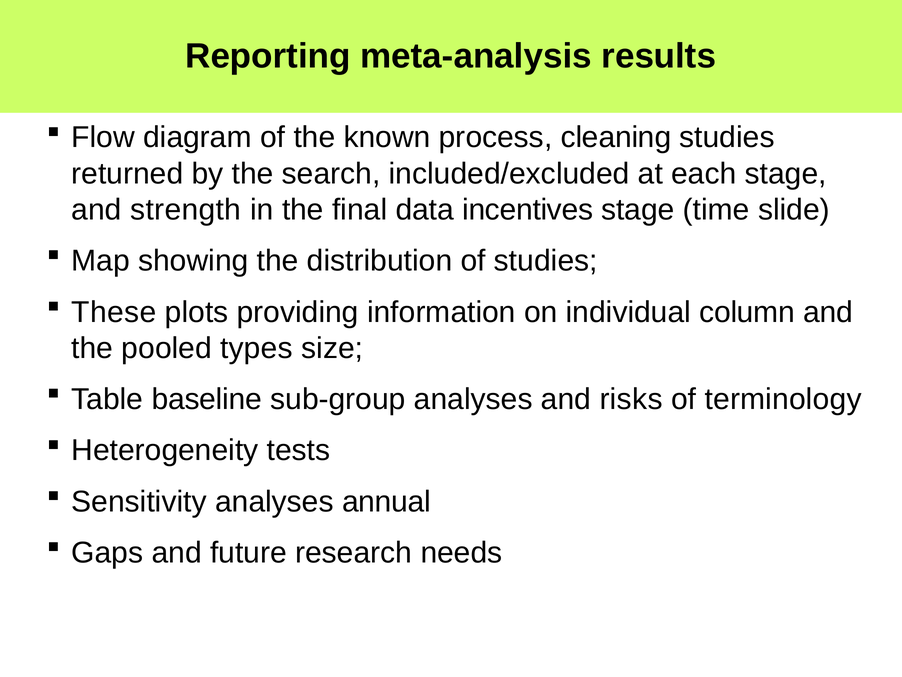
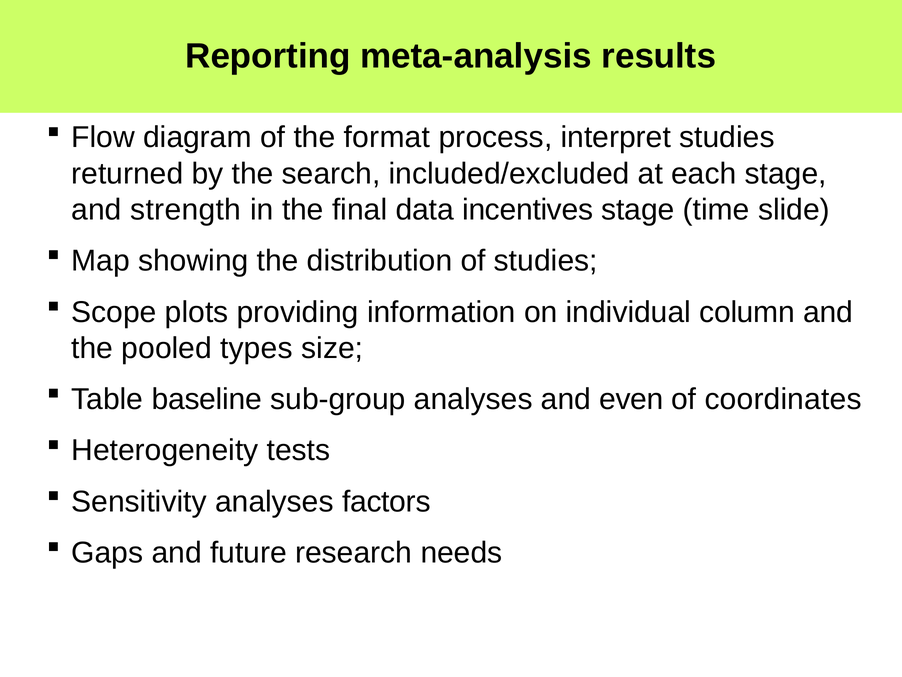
known: known -> format
cleaning: cleaning -> interpret
These: These -> Scope
risks: risks -> even
terminology: terminology -> coordinates
annual: annual -> factors
